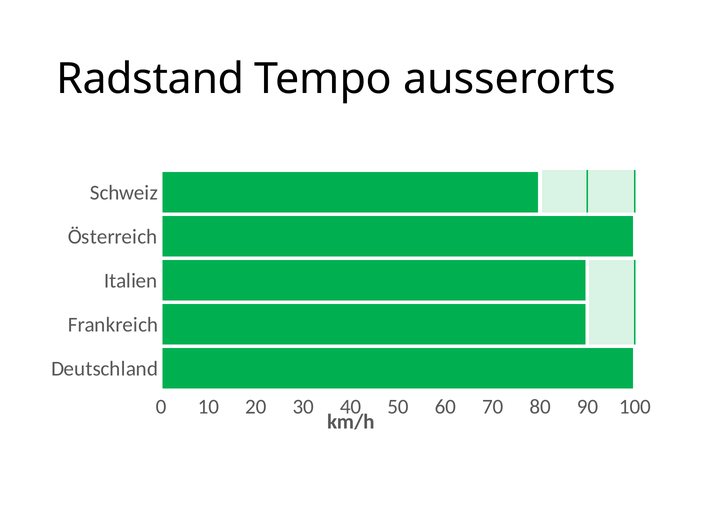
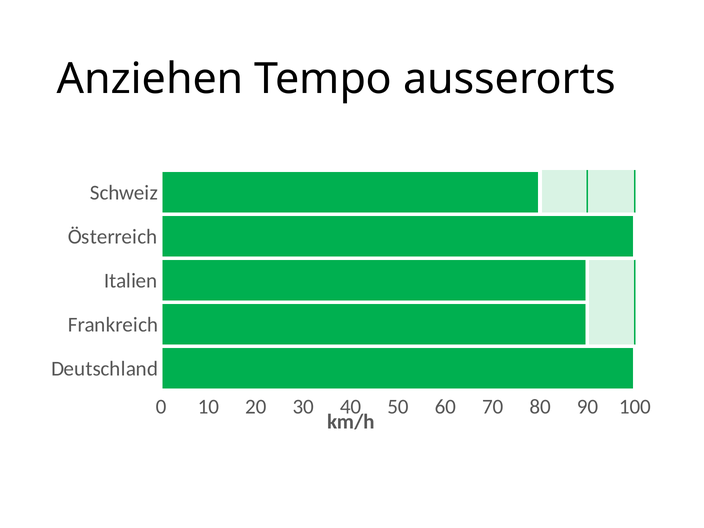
Radstand: Radstand -> Anziehen
